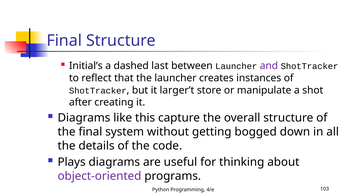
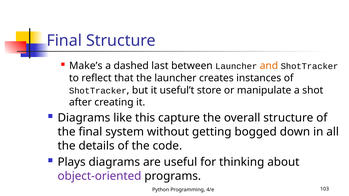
Initial’s: Initial’s -> Make’s
and colour: purple -> orange
larger’t: larger’t -> useful’t
